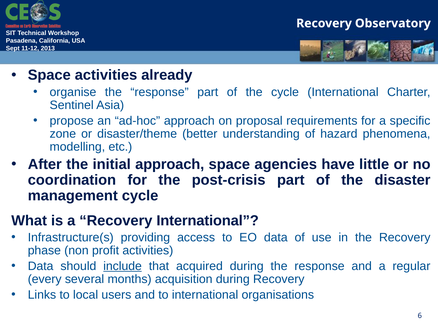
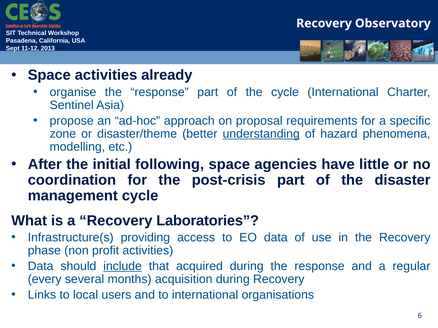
understanding underline: none -> present
initial approach: approach -> following
Recovery International: International -> Laboratories
